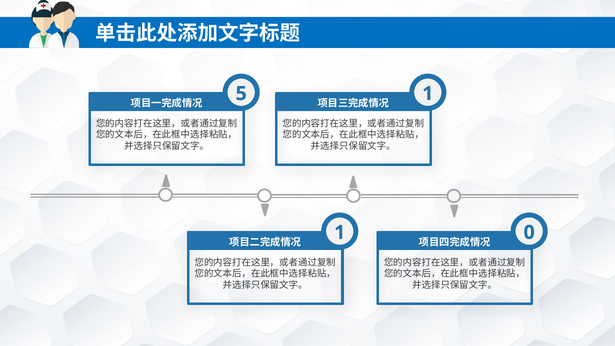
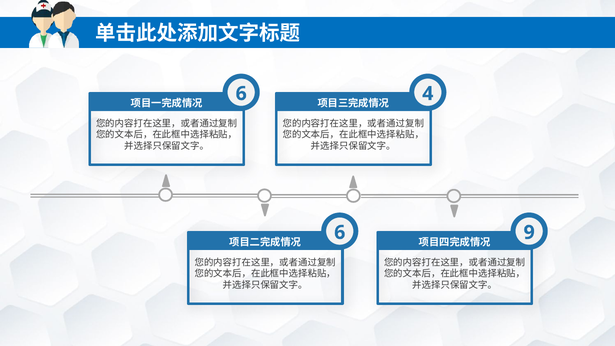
5 at (241, 94): 5 -> 6
1 at (428, 94): 1 -> 4
1 at (340, 232): 1 -> 6
0 at (529, 232): 0 -> 9
